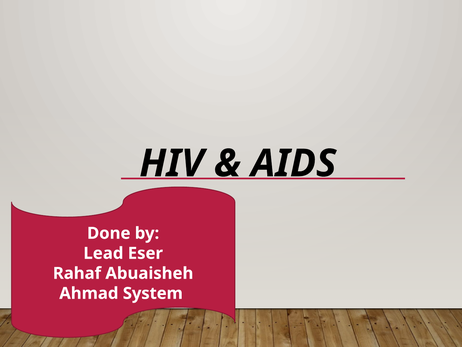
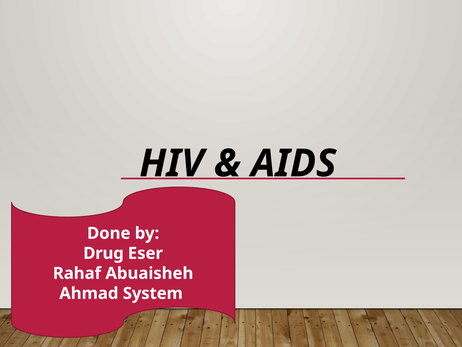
Lead: Lead -> Drug
